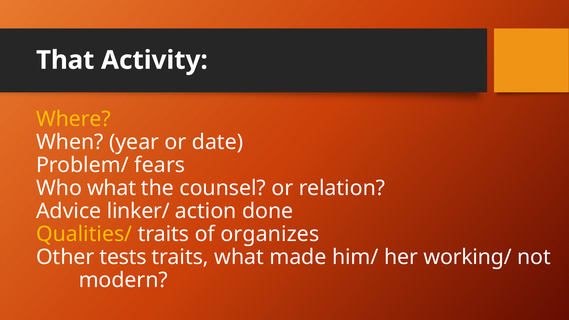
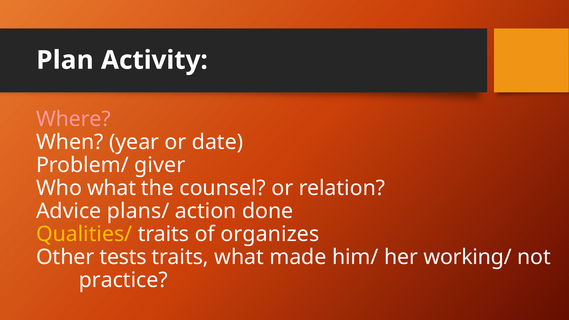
That: That -> Plan
Where colour: yellow -> pink
fears: fears -> giver
linker/: linker/ -> plans/
modern: modern -> practice
